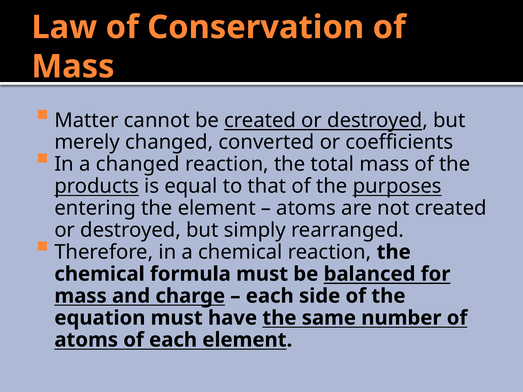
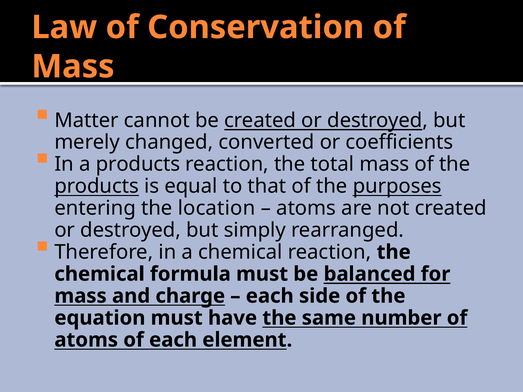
a changed: changed -> products
the element: element -> location
